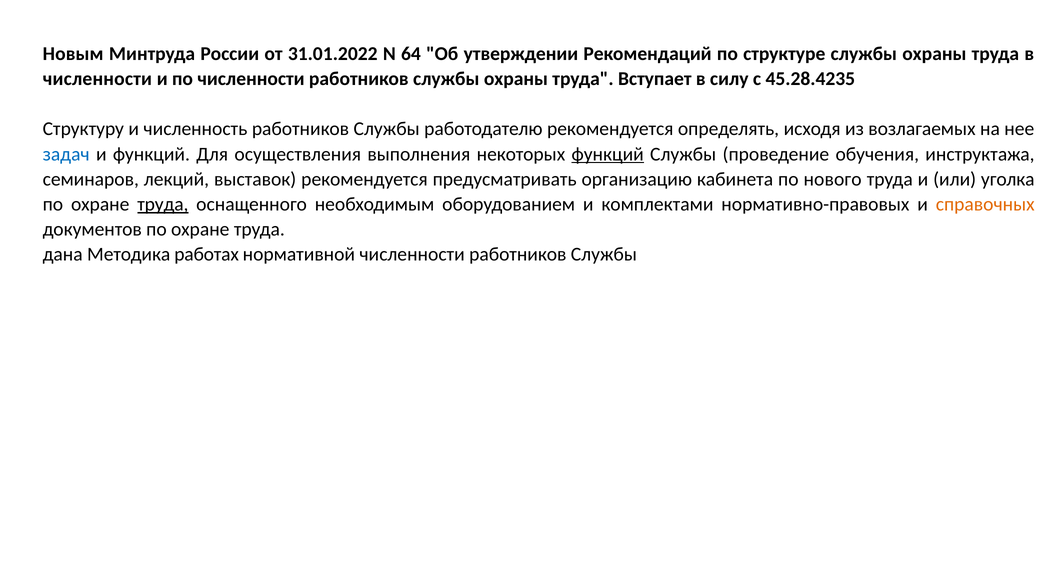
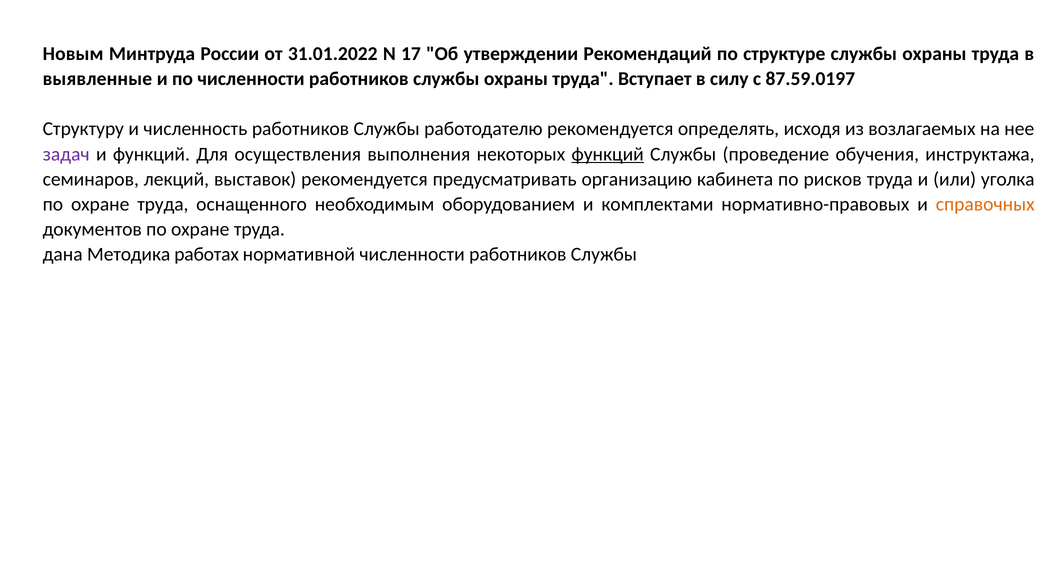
64: 64 -> 17
численности at (97, 79): численности -> выявленные
45.28.4235: 45.28.4235 -> 87.59.0197
задач colour: blue -> purple
нового: нового -> рисков
труда at (163, 204) underline: present -> none
